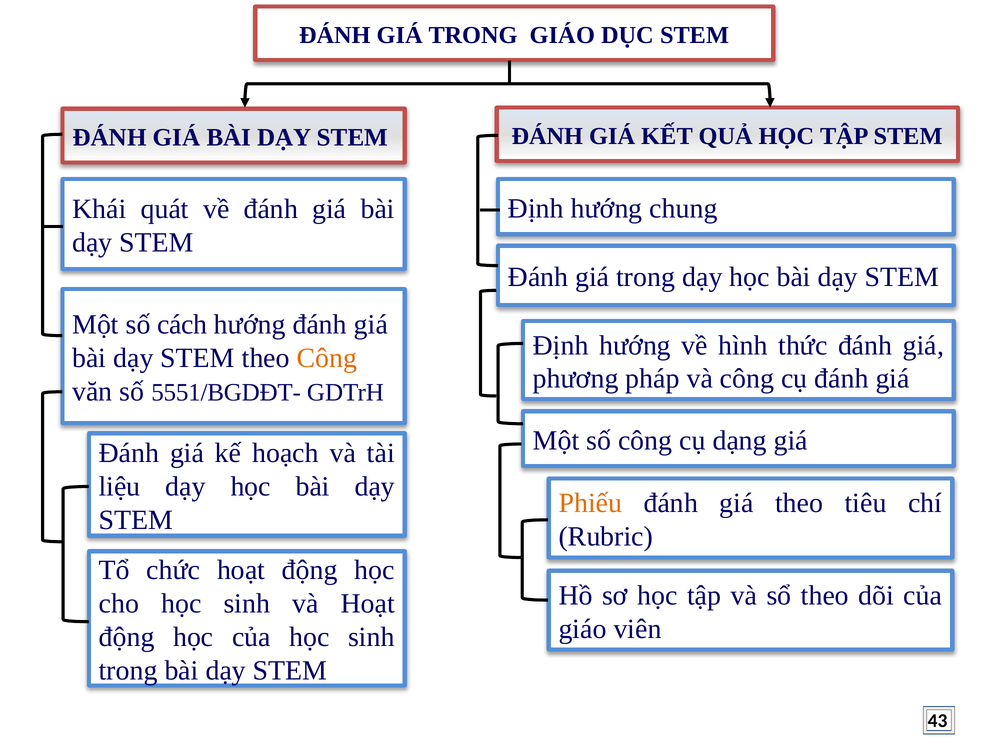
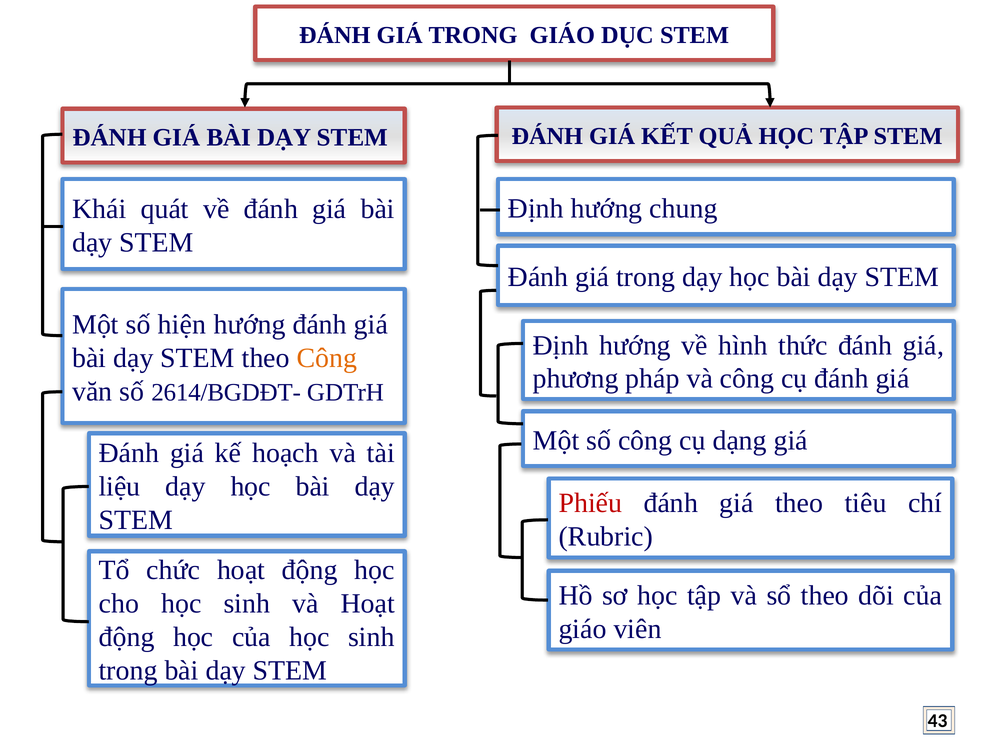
cách: cách -> hiện
5551/BGDĐT-: 5551/BGDĐT- -> 2614/BGDĐT-
Phiếu colour: orange -> red
